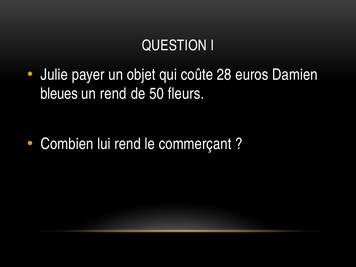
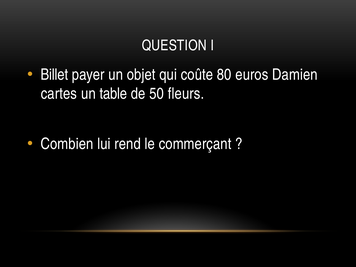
Julie: Julie -> Billet
28: 28 -> 80
bleues: bleues -> cartes
un rend: rend -> table
